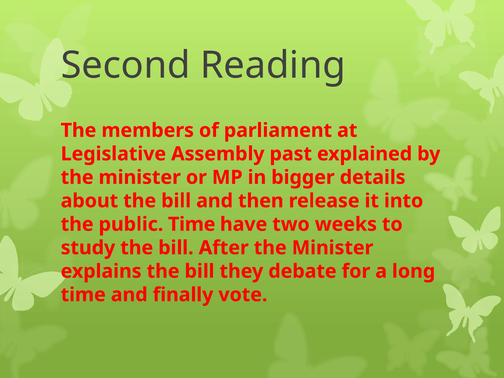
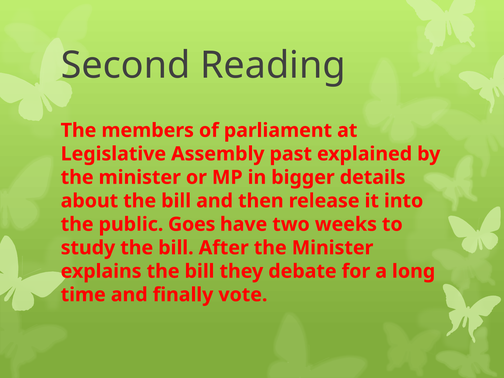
public Time: Time -> Goes
